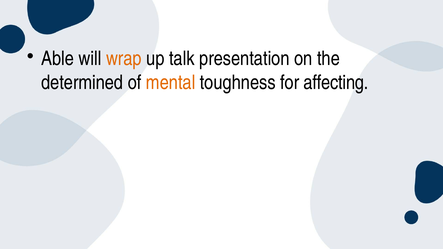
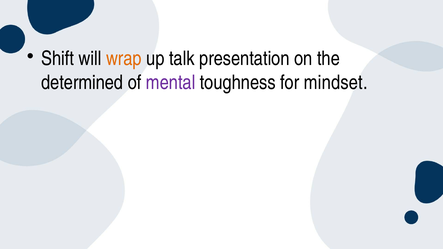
Able: Able -> Shift
mental colour: orange -> purple
affecting: affecting -> mindset
